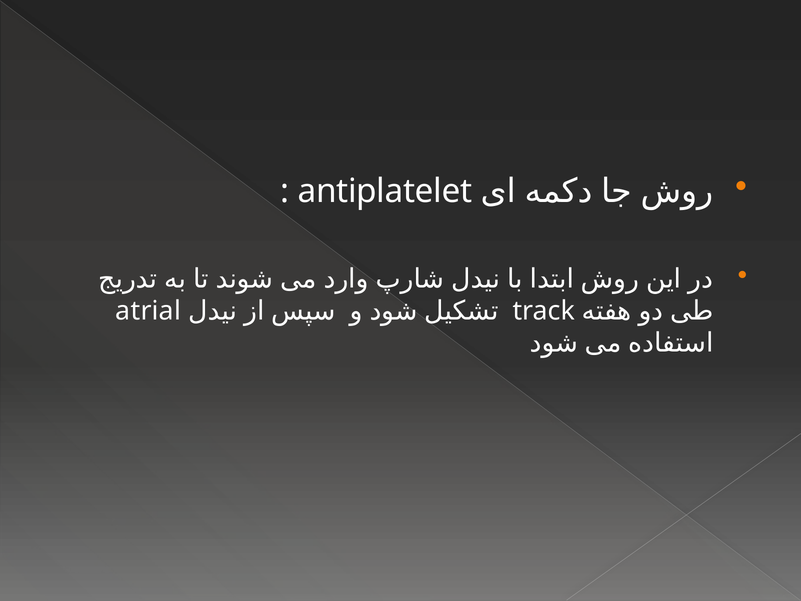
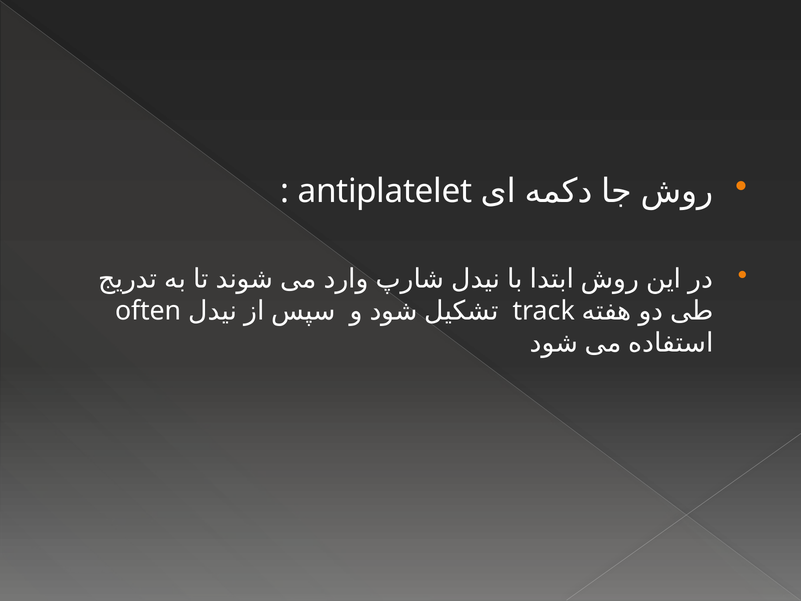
atrial: atrial -> often
